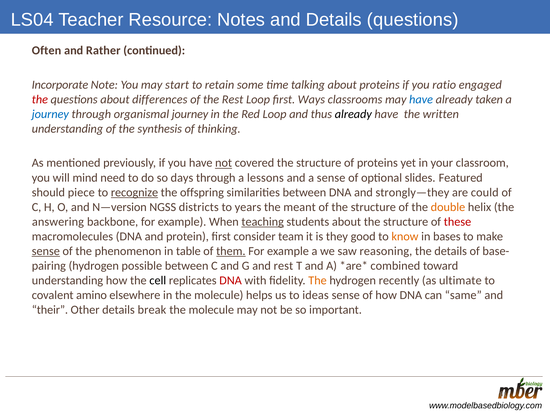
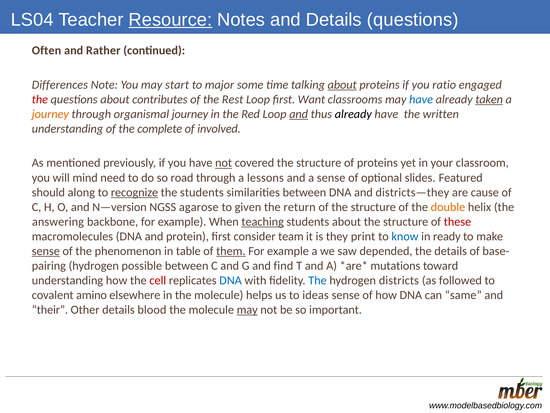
Resource underline: none -> present
Incorporate: Incorporate -> Differences
retain: retain -> major
about at (342, 85) underline: none -> present
differences: differences -> contributes
Ways: Ways -> Want
taken underline: none -> present
journey at (50, 114) colour: blue -> orange
and at (299, 114) underline: none -> present
synthesis: synthesis -> complete
thinking: thinking -> involved
days: days -> road
piece: piece -> along
the offspring: offspring -> students
strongly—they: strongly—they -> districts—they
could: could -> cause
districts: districts -> agarose
years: years -> given
meant: meant -> return
good: good -> print
know colour: orange -> blue
bases: bases -> ready
reasoning: reasoning -> depended
and rest: rest -> find
combined: combined -> mutations
cell colour: black -> red
DNA at (231, 280) colour: red -> blue
The at (318, 280) colour: orange -> blue
recently: recently -> districts
ultimate: ultimate -> followed
break: break -> blood
may at (247, 309) underline: none -> present
